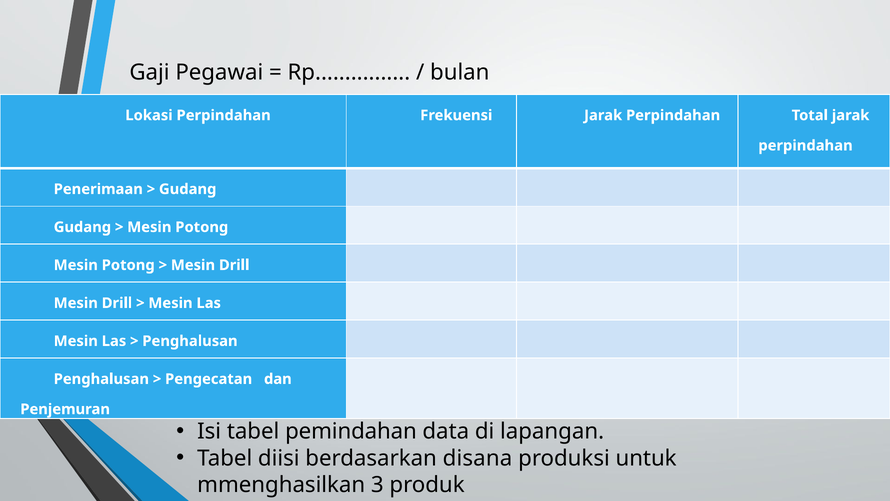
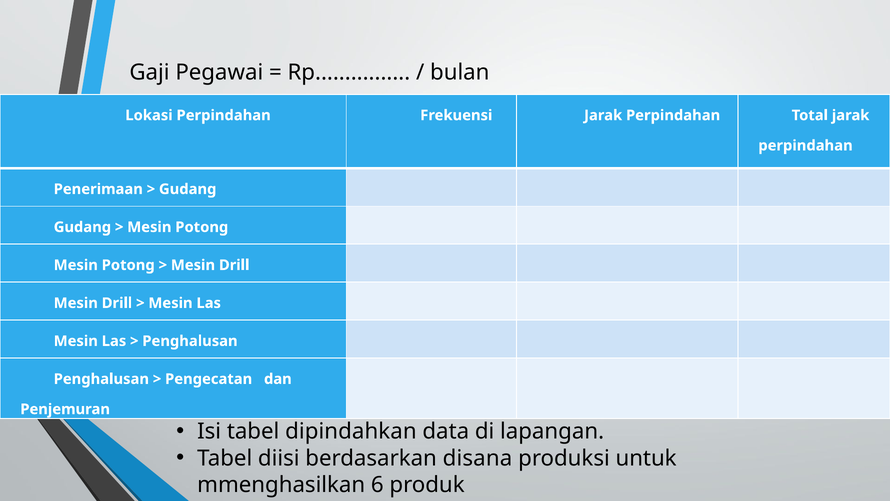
pemindahan: pemindahan -> dipindahkan
3: 3 -> 6
